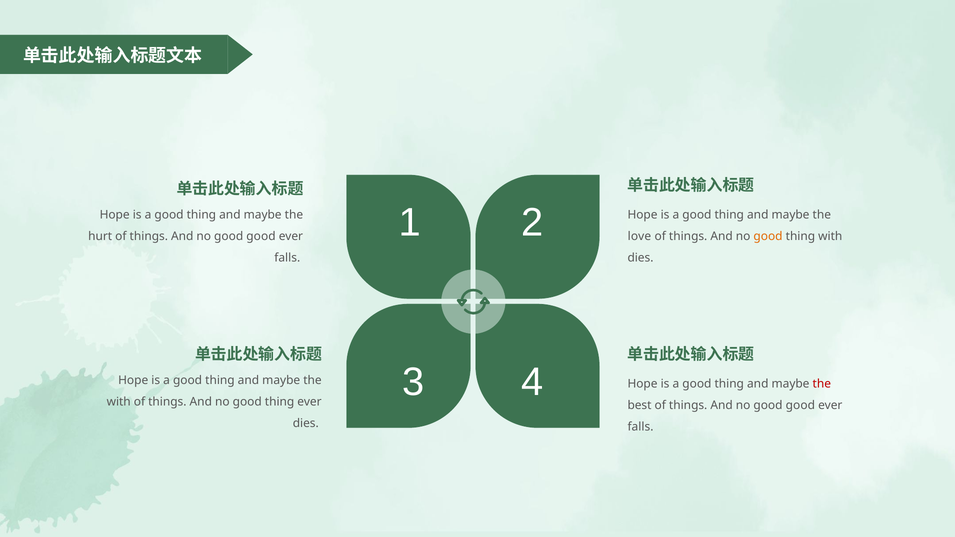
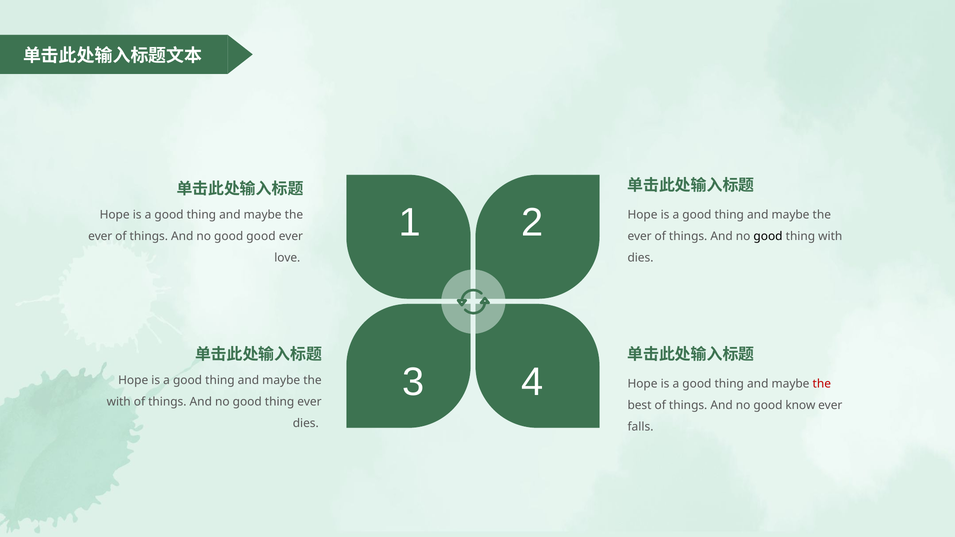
hurt at (100, 236): hurt -> ever
love at (639, 236): love -> ever
good at (768, 236) colour: orange -> black
falls at (287, 258): falls -> love
good at (800, 406): good -> know
